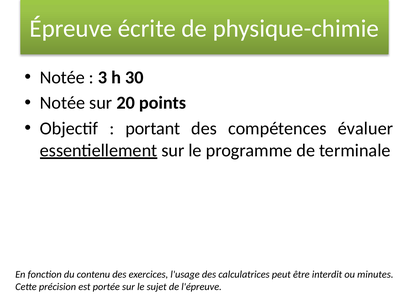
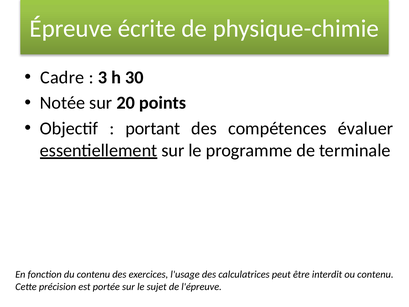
Notée at (62, 77): Notée -> Cadre
ou minutes: minutes -> contenu
